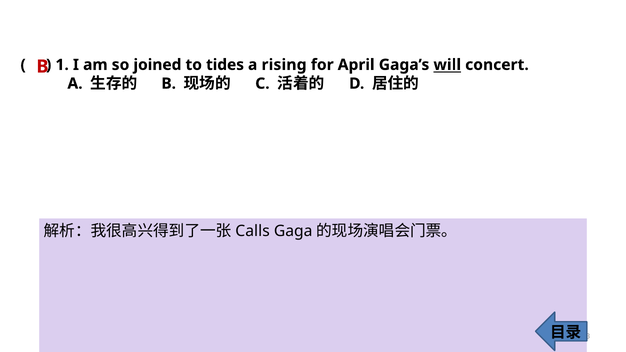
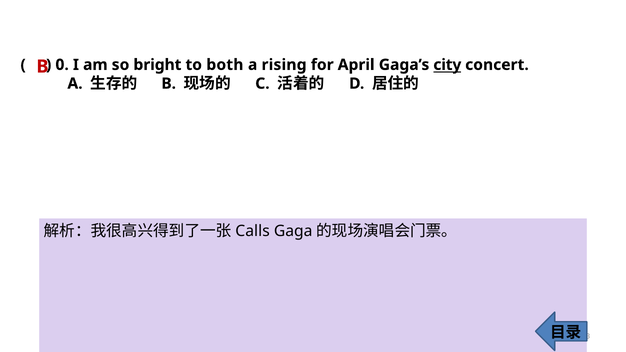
1: 1 -> 0
joined: joined -> bright
tides: tides -> both
will: will -> city
